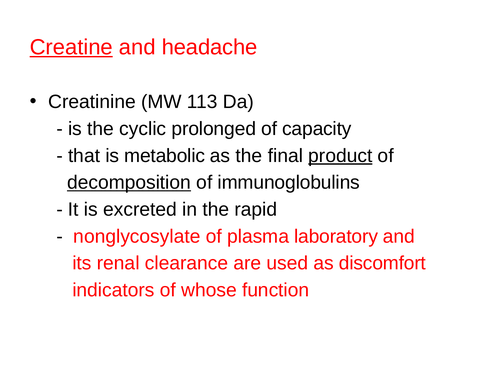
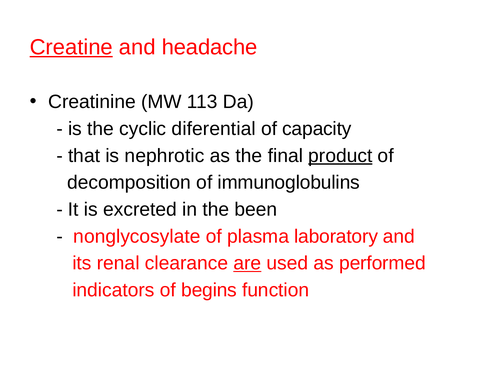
prolonged: prolonged -> diferential
metabolic: metabolic -> nephrotic
decomposition underline: present -> none
rapid: rapid -> been
are underline: none -> present
discomfort: discomfort -> performed
whose: whose -> begins
